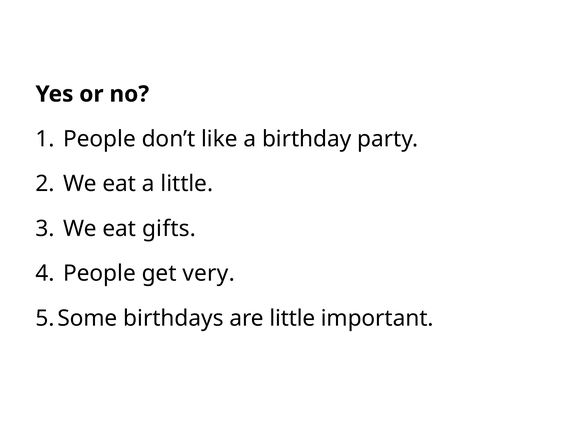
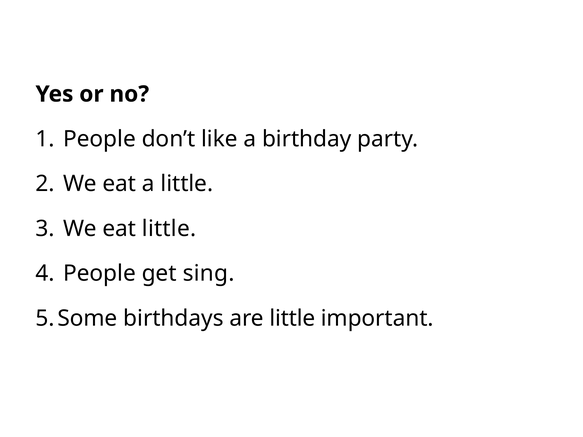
eat gifts: gifts -> little
very: very -> sing
